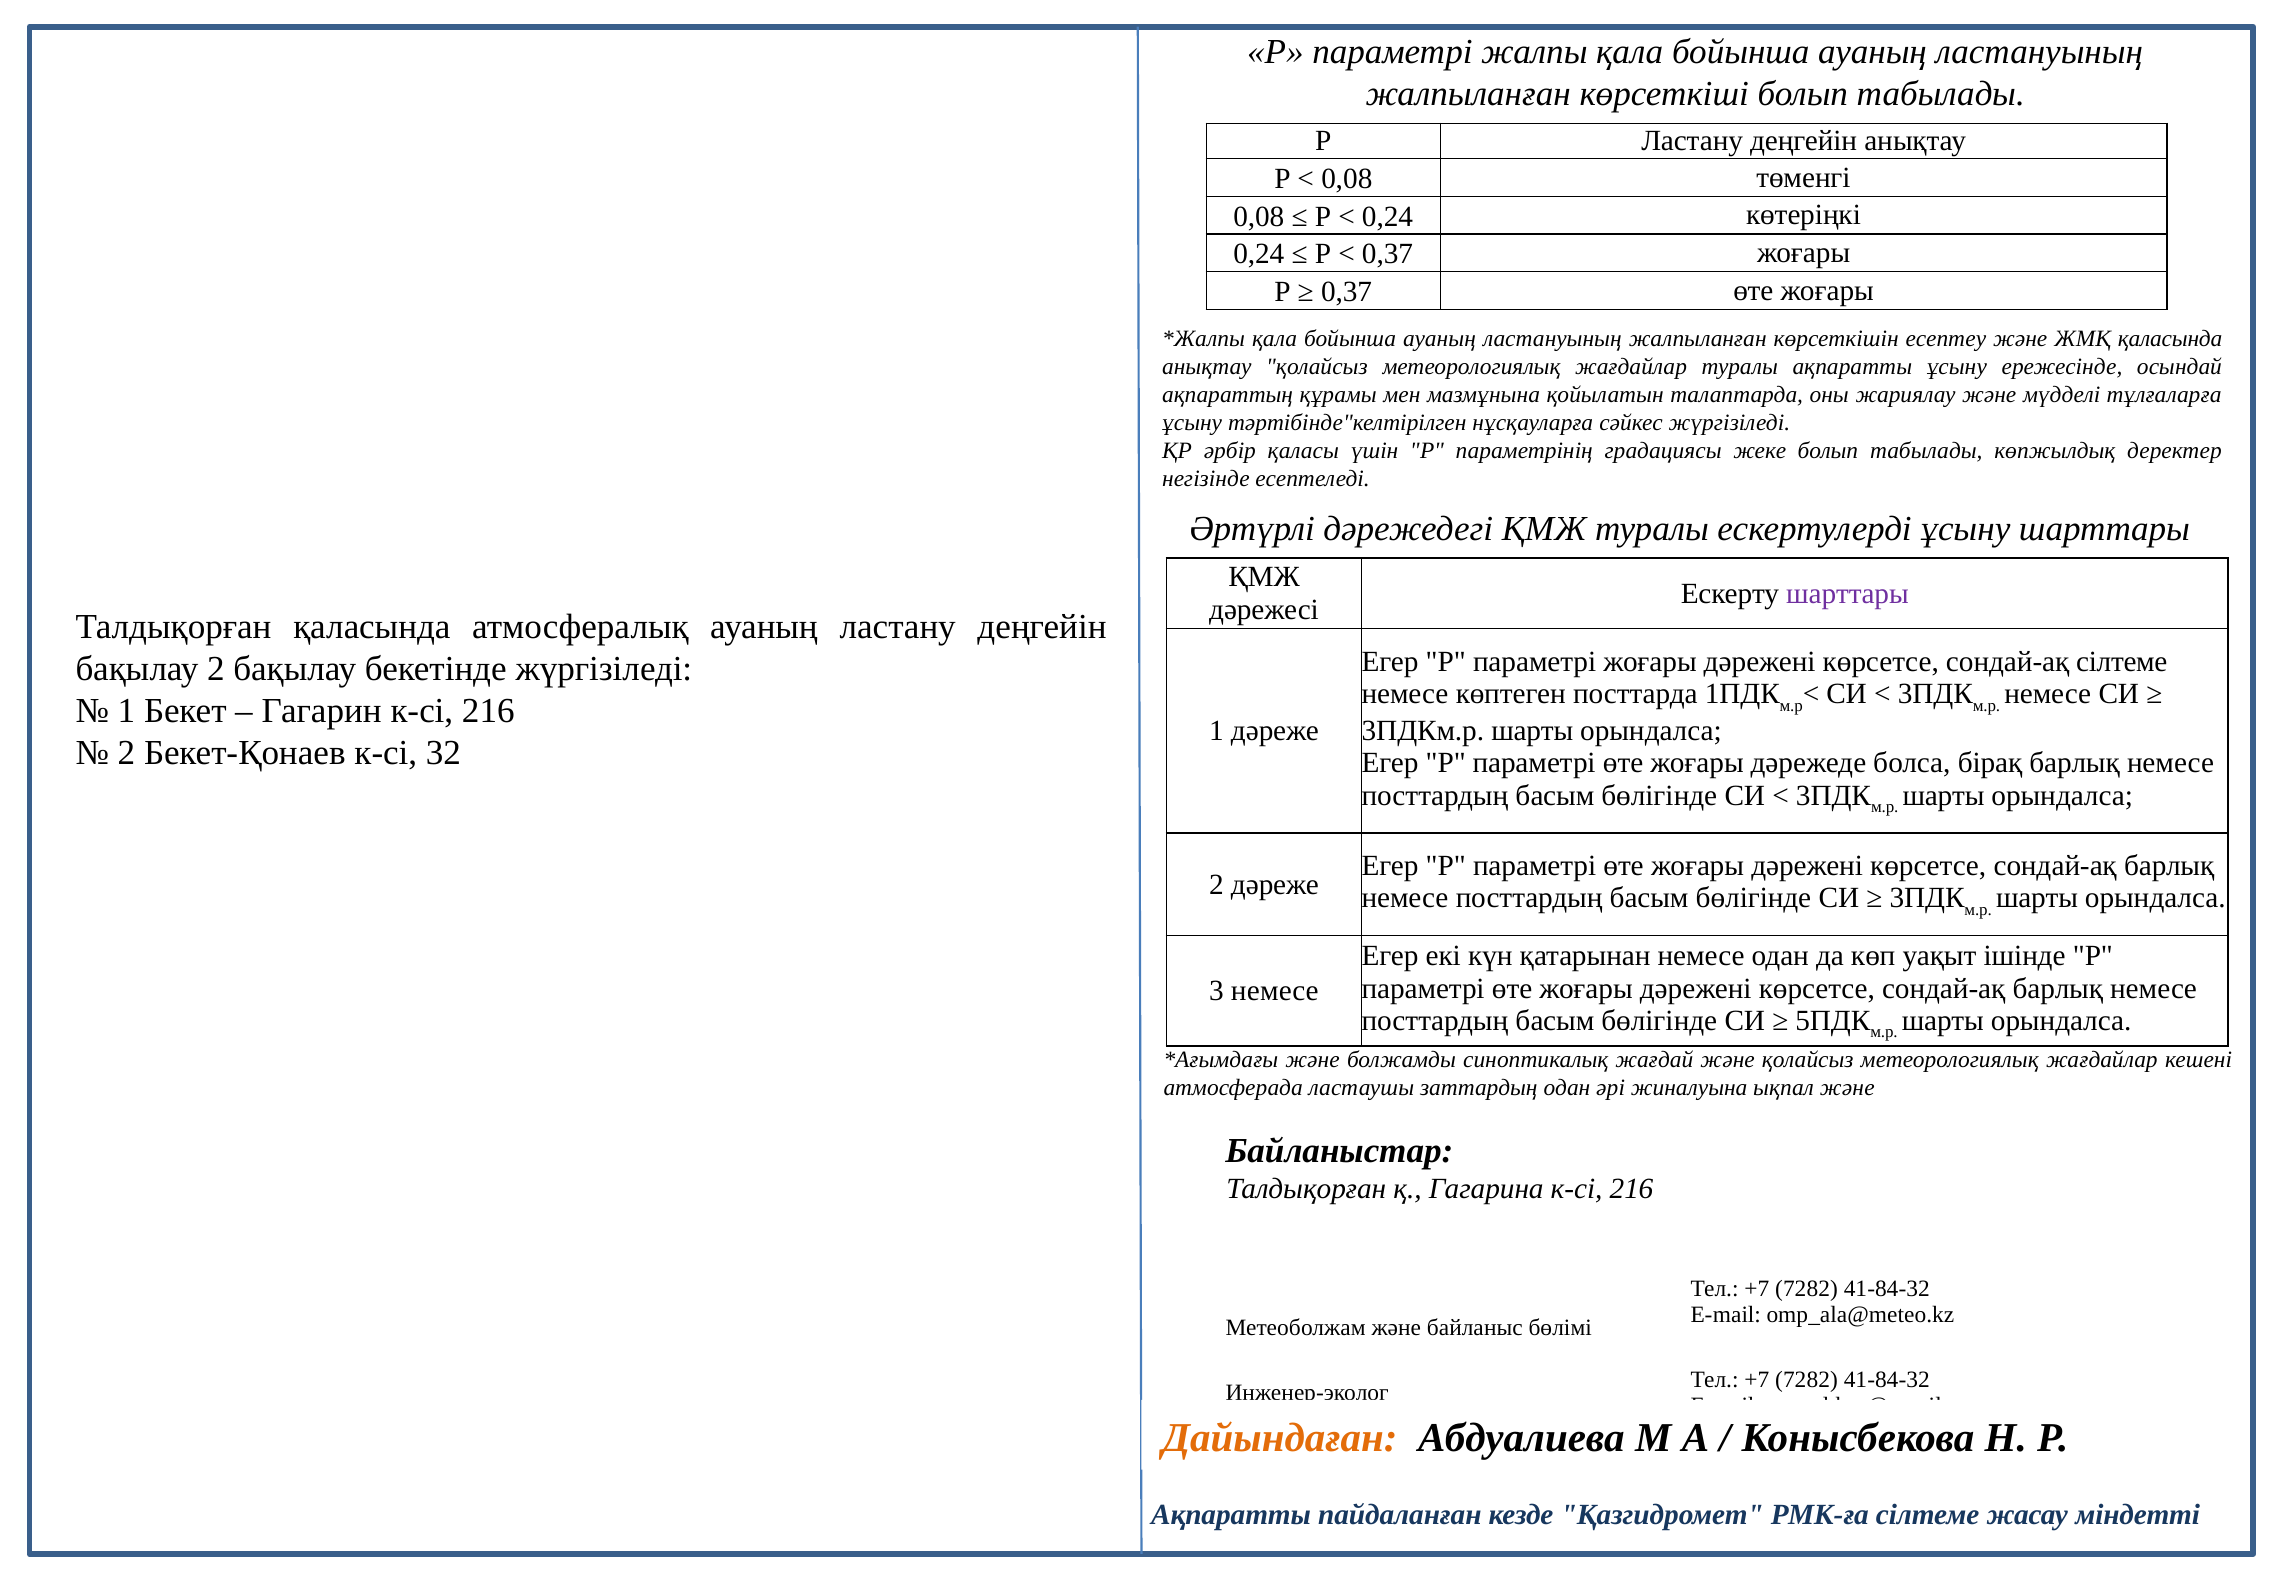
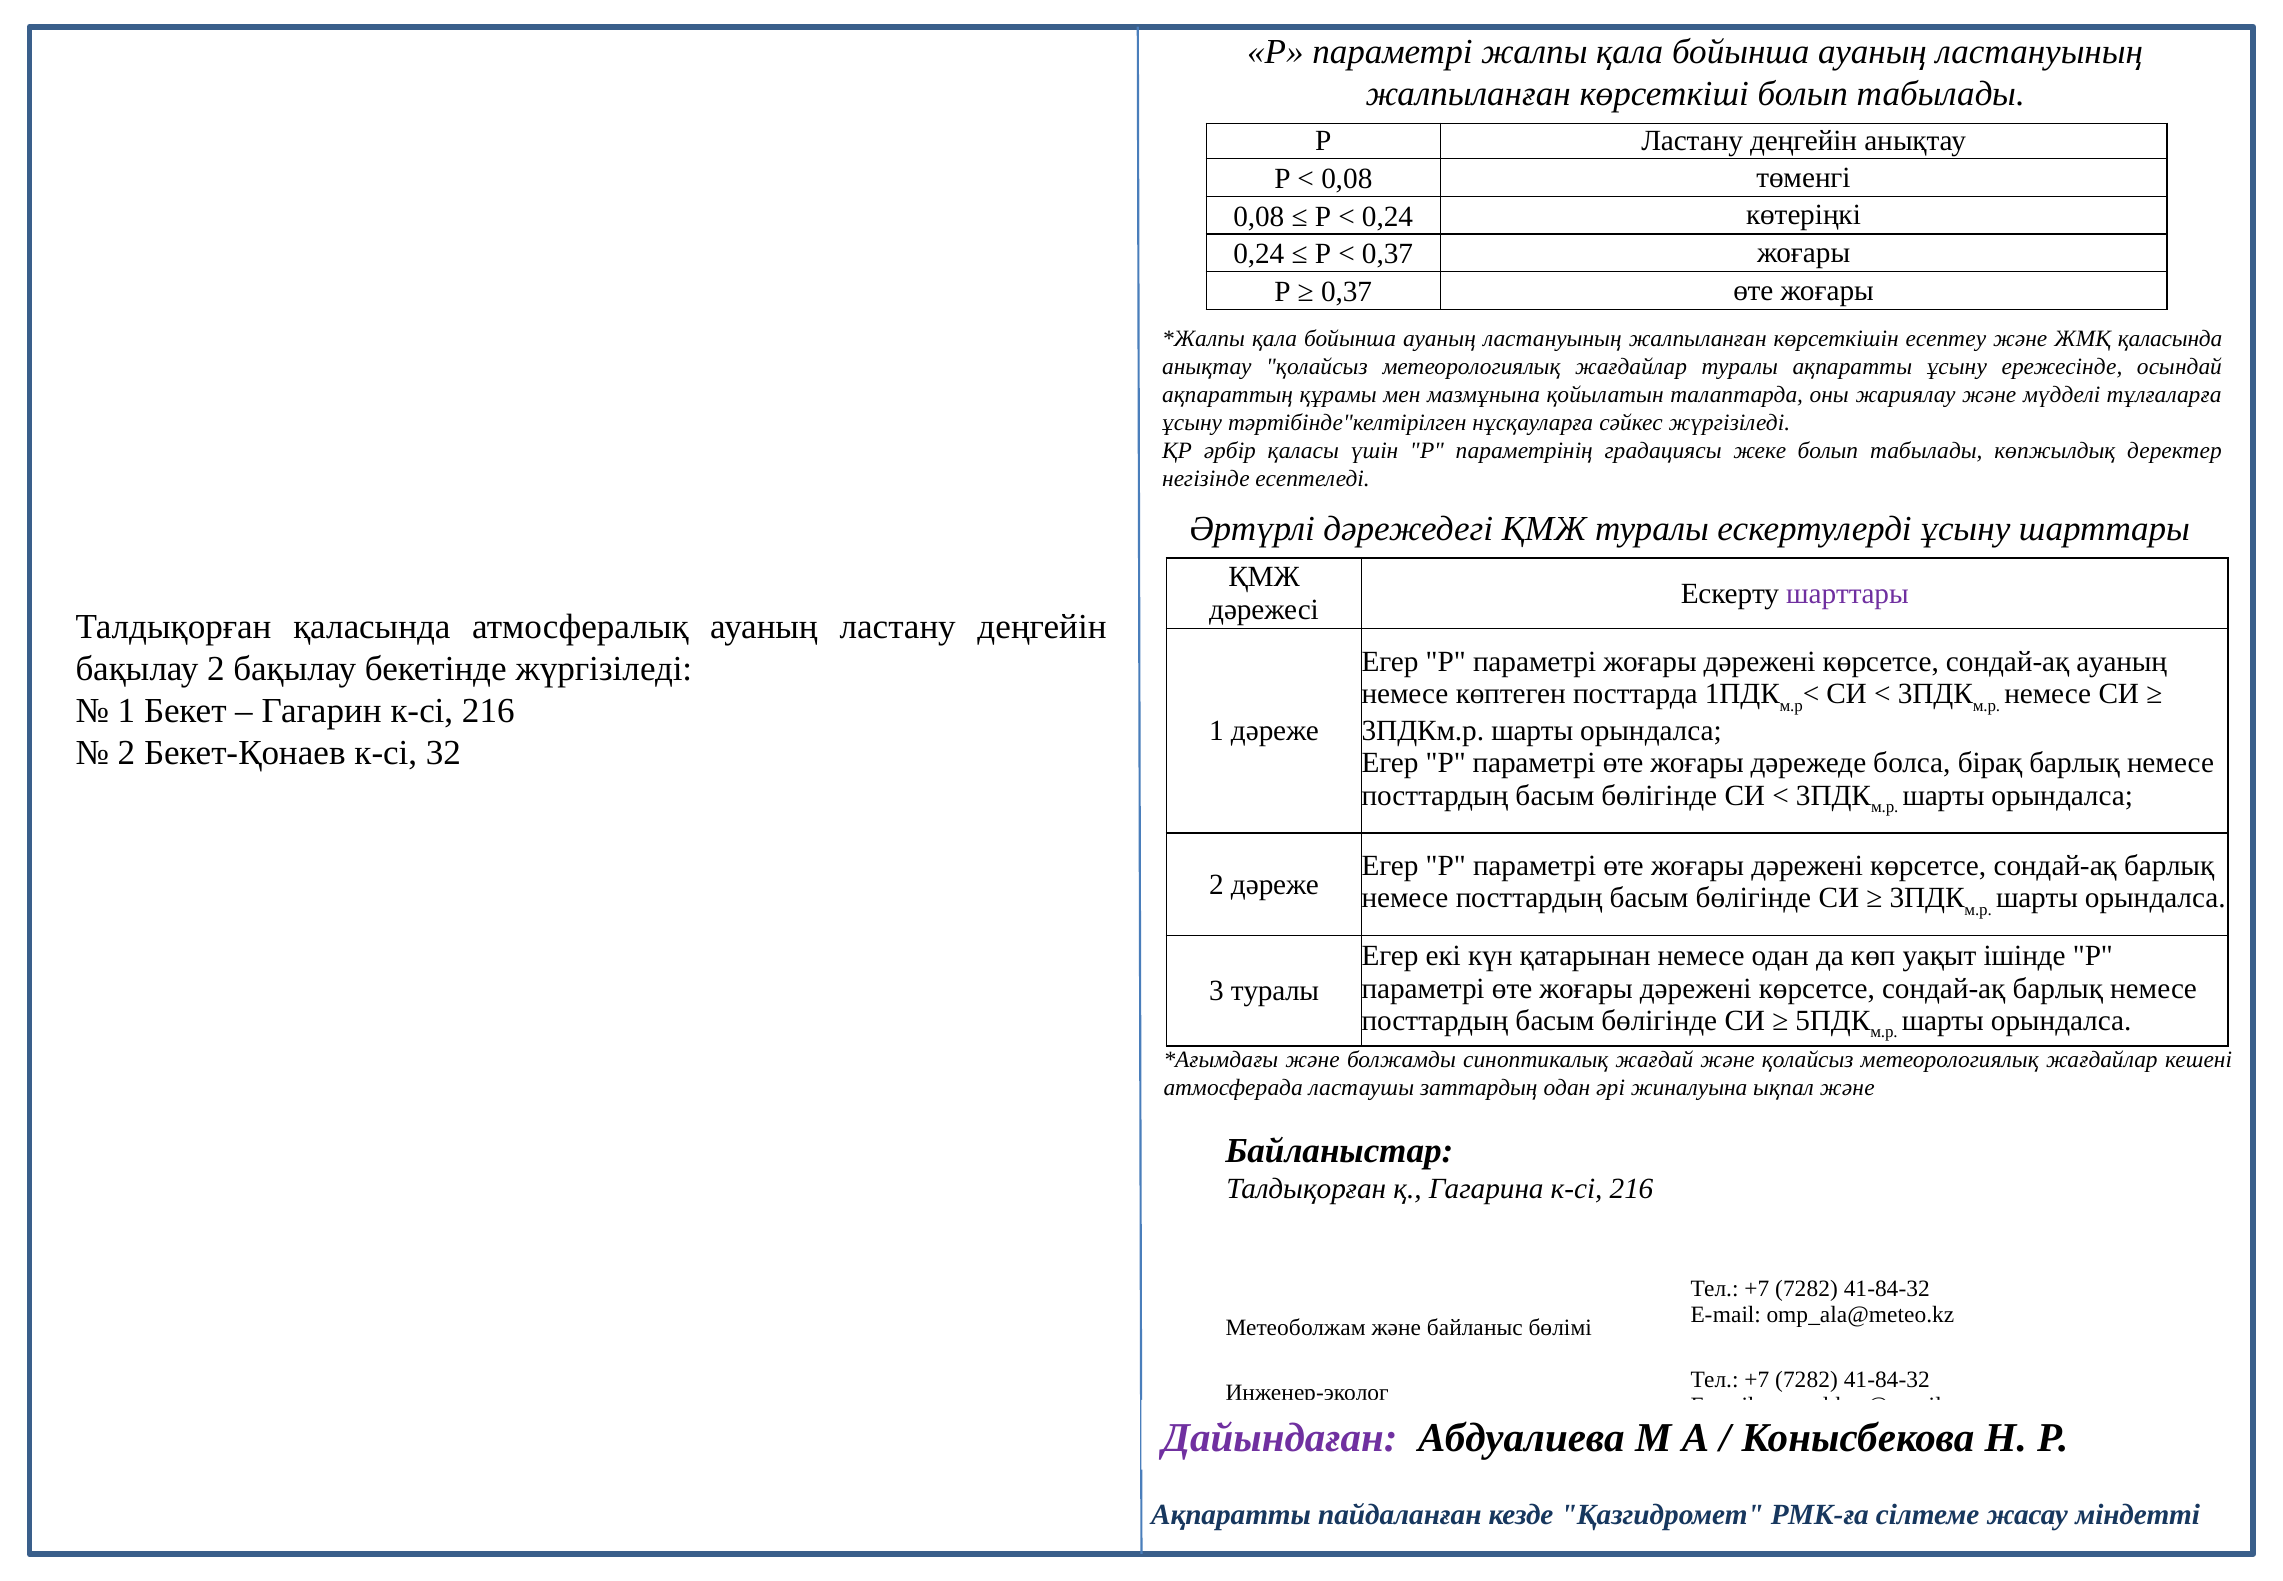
сондай-ақ сілтеме: сілтеме -> ауаның
3 немесе: немесе -> туралы
Дайындаған colour: orange -> purple
